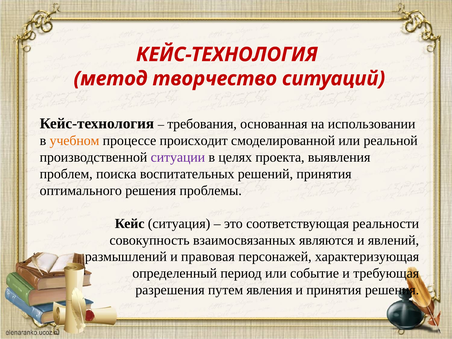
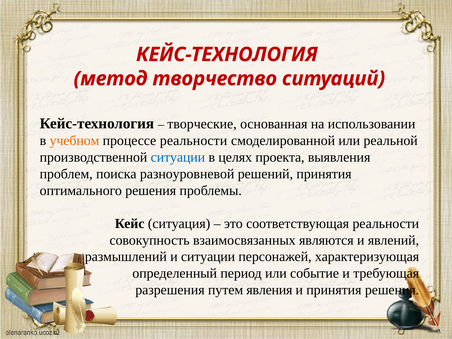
требования: требования -> творческие
процессе происходит: происходит -> реальности
ситуации at (178, 157) colour: purple -> blue
воспитательных: воспитательных -> разноуровневой
и правовая: правовая -> ситуации
